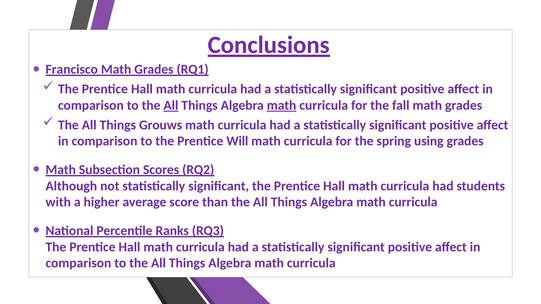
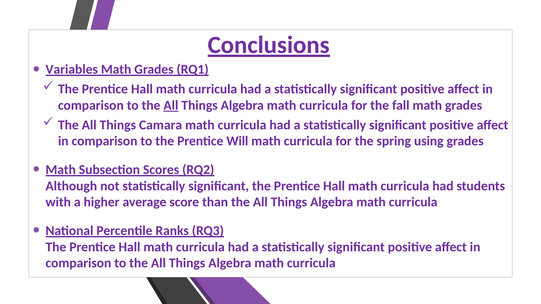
Francisco: Francisco -> Variables
math at (282, 105) underline: present -> none
Grouws: Grouws -> Camara
